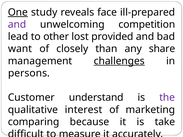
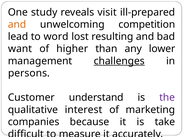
One underline: present -> none
face: face -> visit
and at (17, 24) colour: purple -> orange
other: other -> word
provided: provided -> resulting
closely: closely -> higher
share: share -> lower
comparing: comparing -> companies
